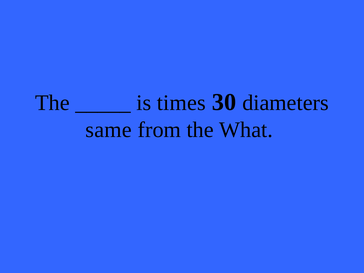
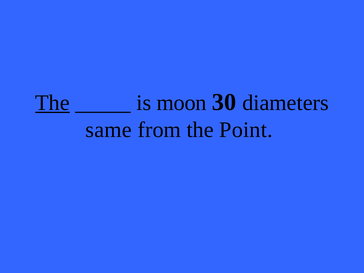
The at (52, 103) underline: none -> present
times: times -> moon
What: What -> Point
